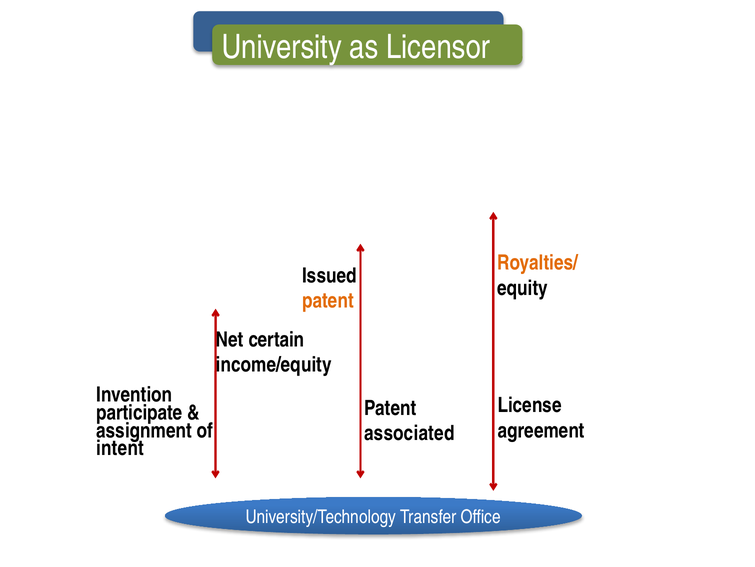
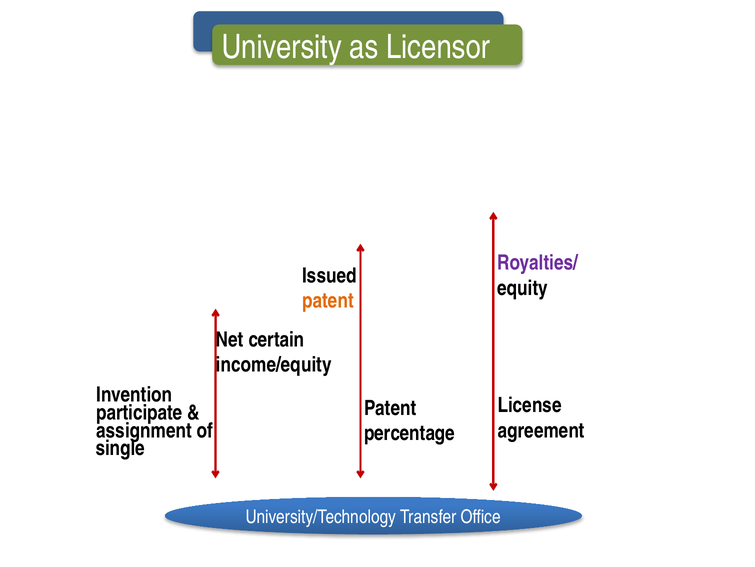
Royalties/ colour: orange -> purple
associated: associated -> percentage
intent: intent -> single
